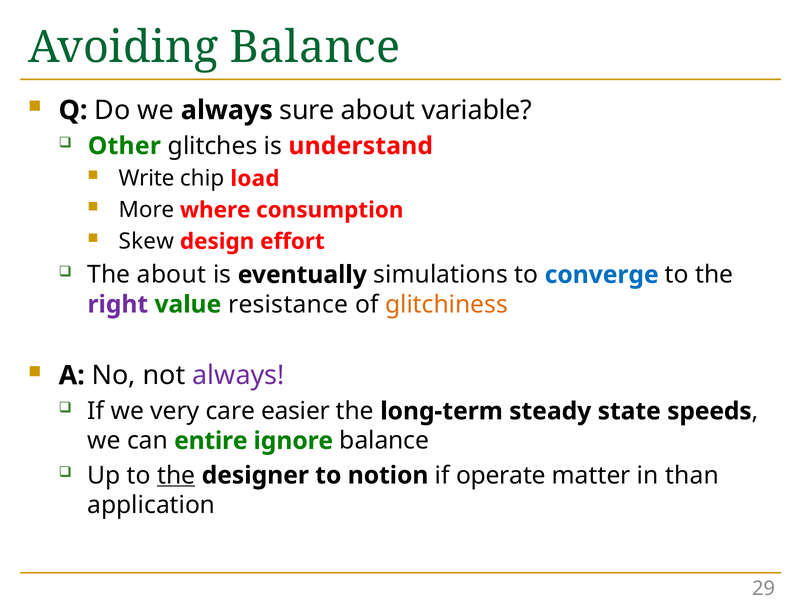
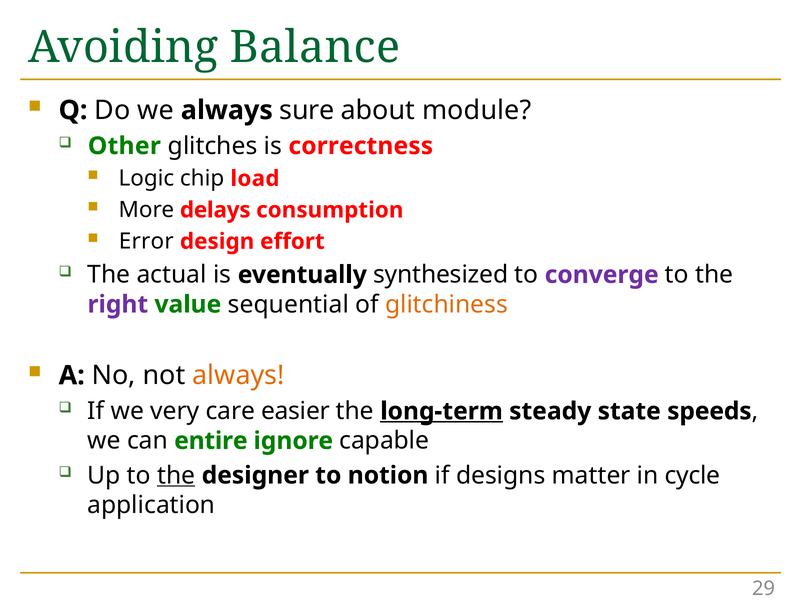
variable: variable -> module
understand: understand -> correctness
Write: Write -> Logic
where: where -> delays
Skew: Skew -> Error
The about: about -> actual
simulations: simulations -> synthesized
converge colour: blue -> purple
resistance: resistance -> sequential
always at (238, 375) colour: purple -> orange
long-term underline: none -> present
ignore balance: balance -> capable
operate: operate -> designs
than: than -> cycle
